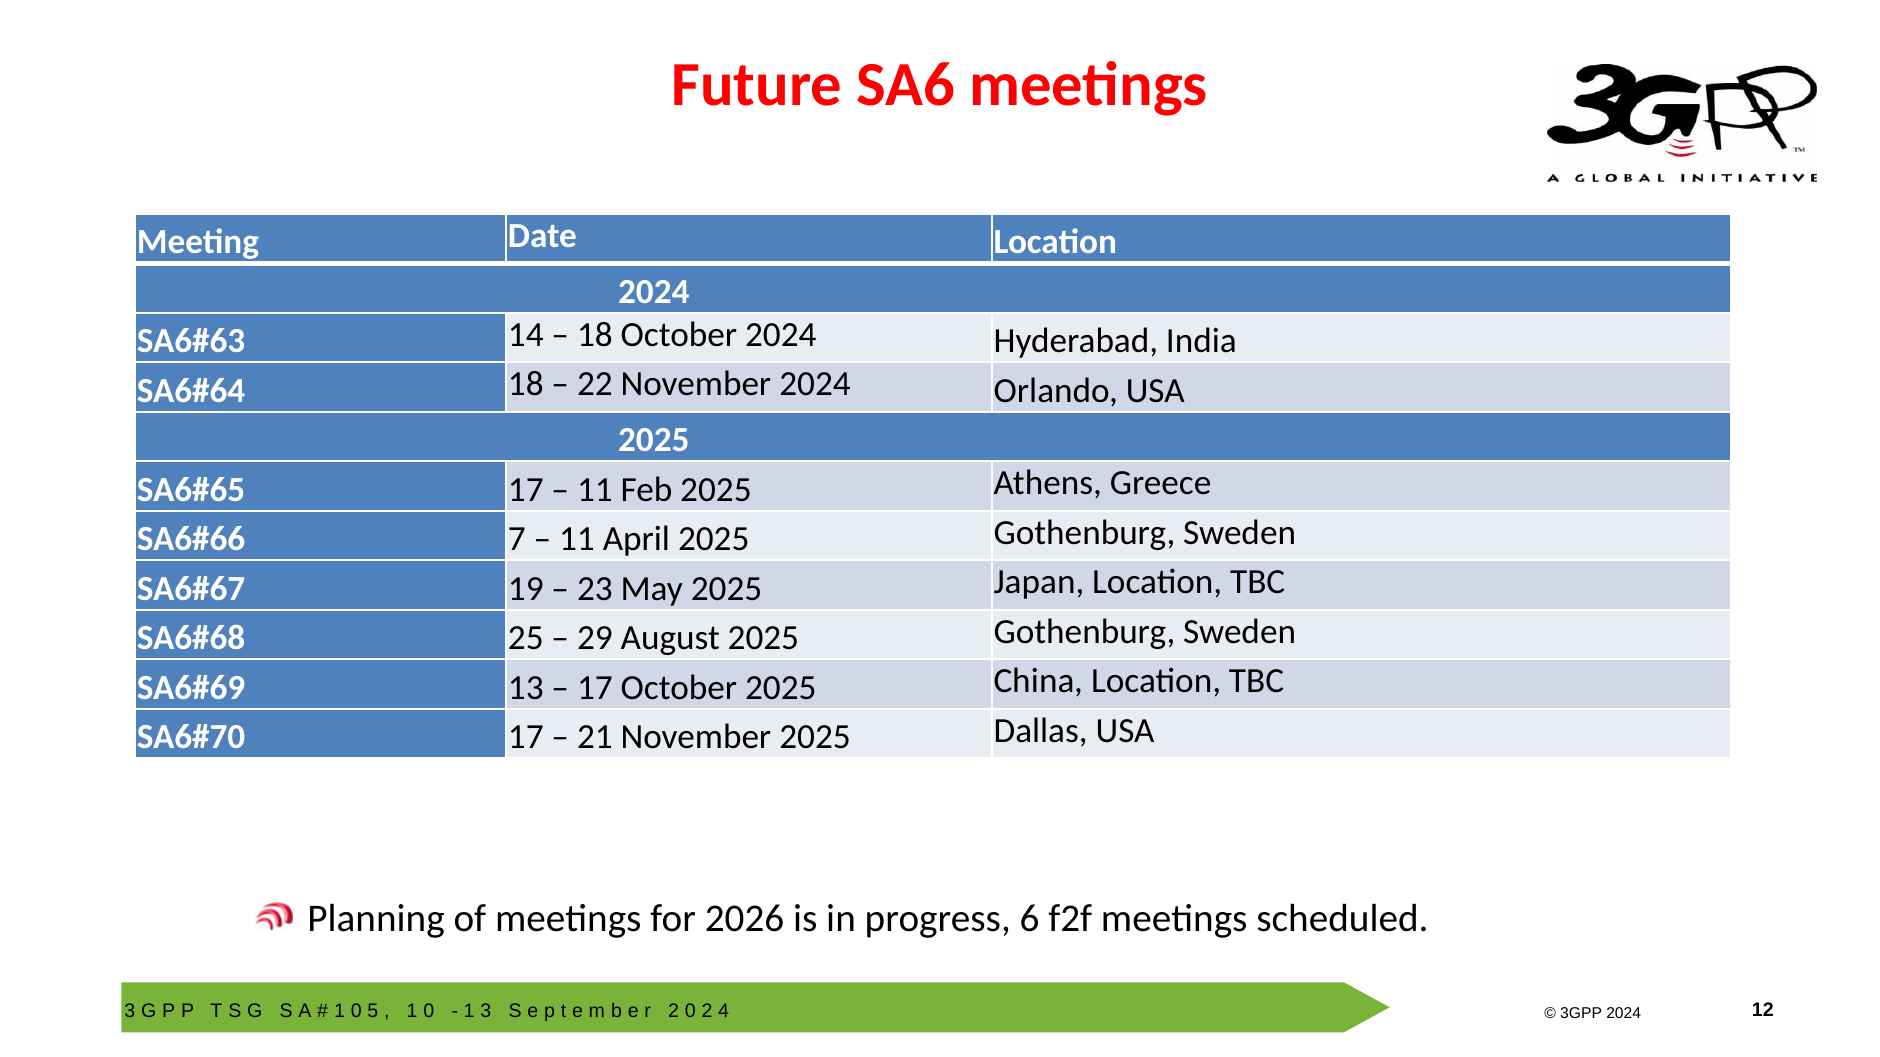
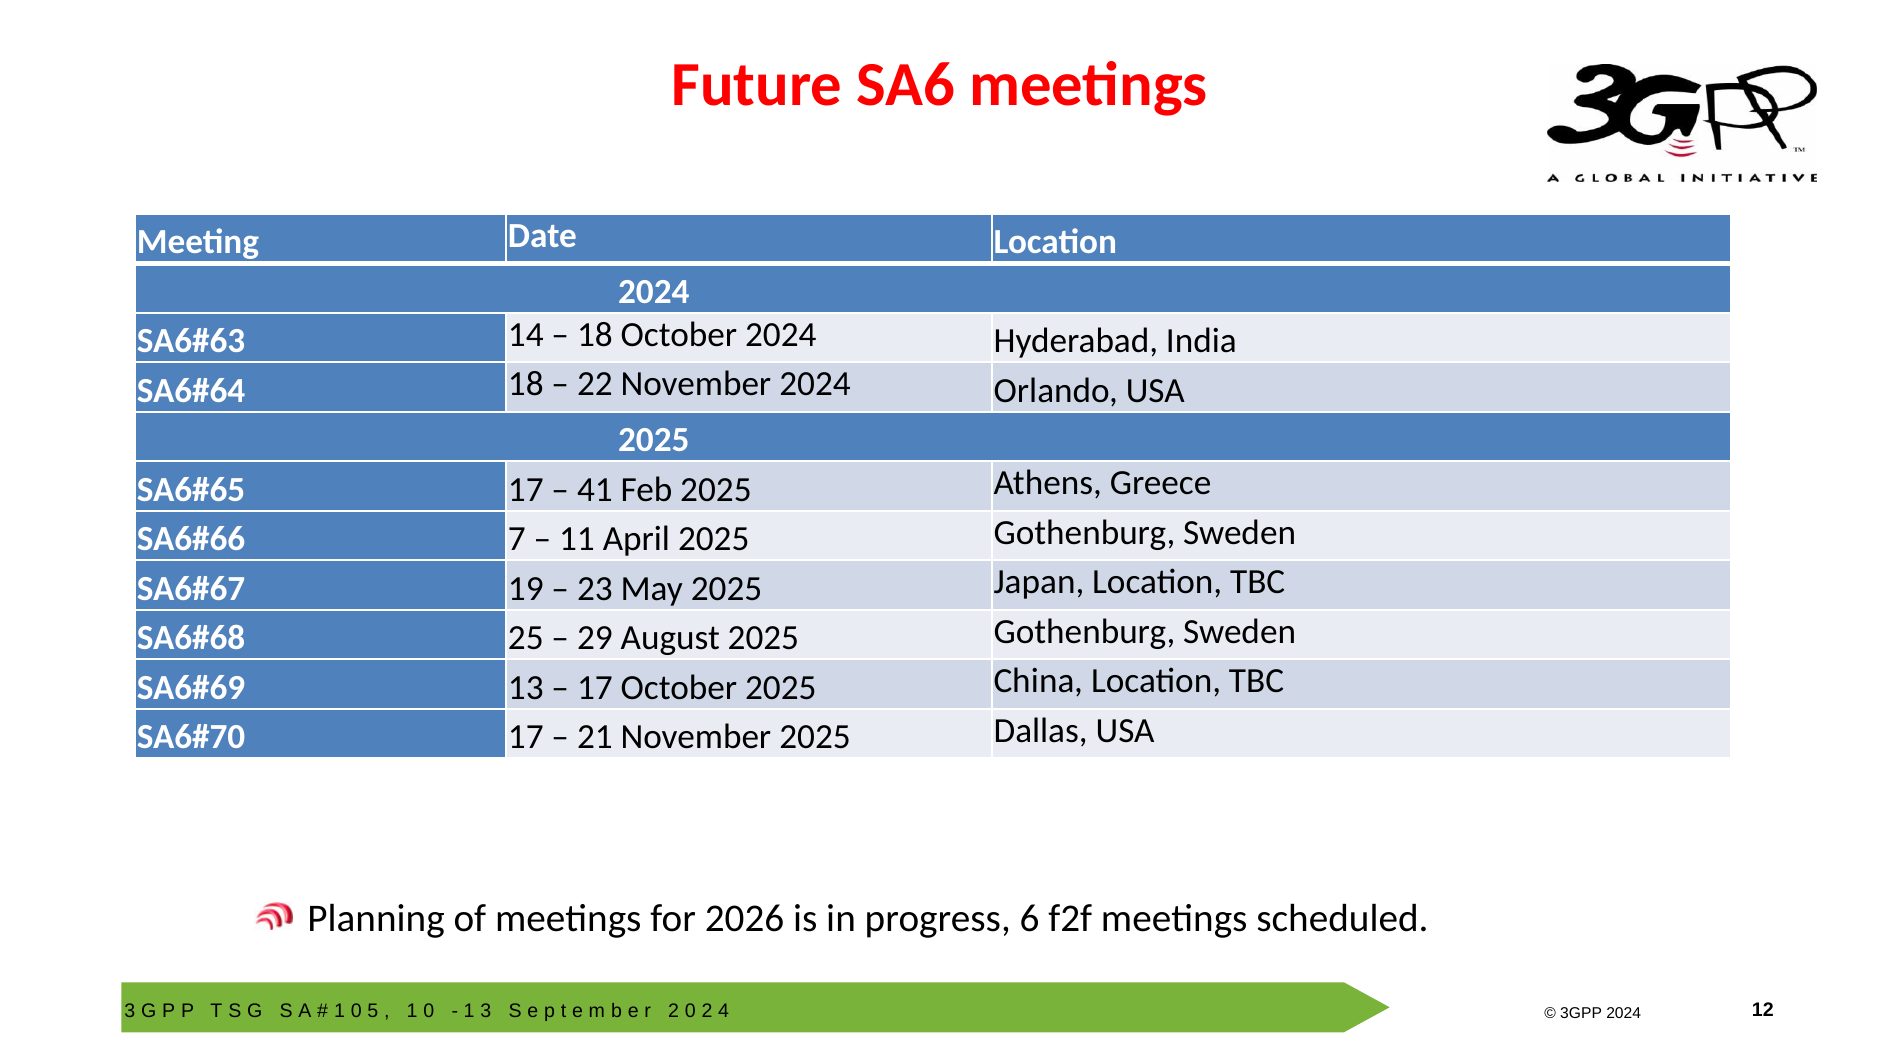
11 at (595, 490): 11 -> 41
